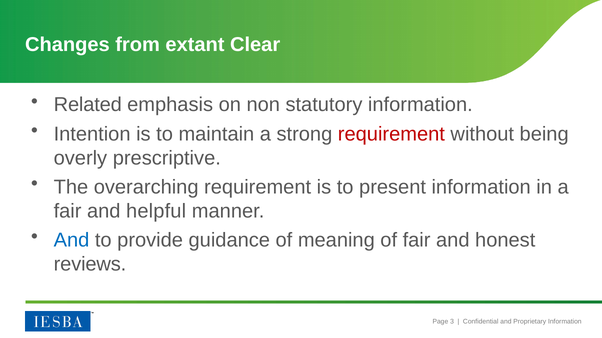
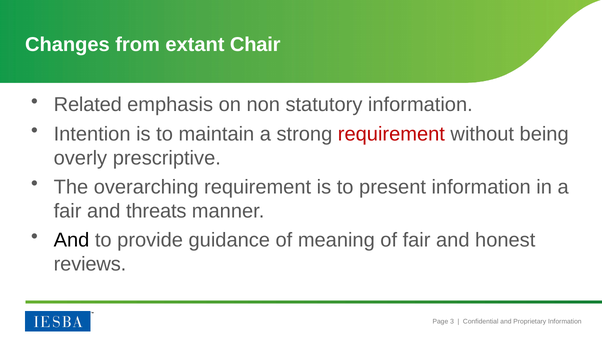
Clear: Clear -> Chair
helpful: helpful -> threats
And at (72, 241) colour: blue -> black
